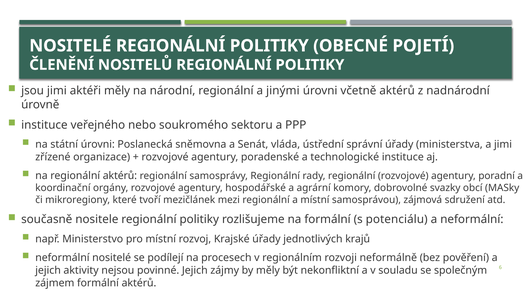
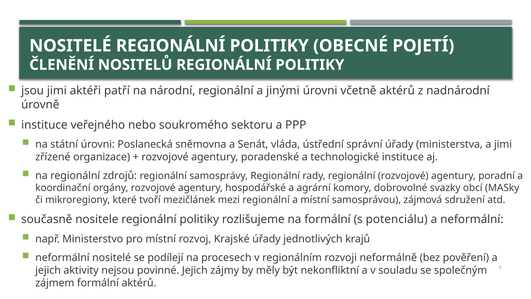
aktéři měly: měly -> patří
regionální aktérů: aktérů -> zdrojů
